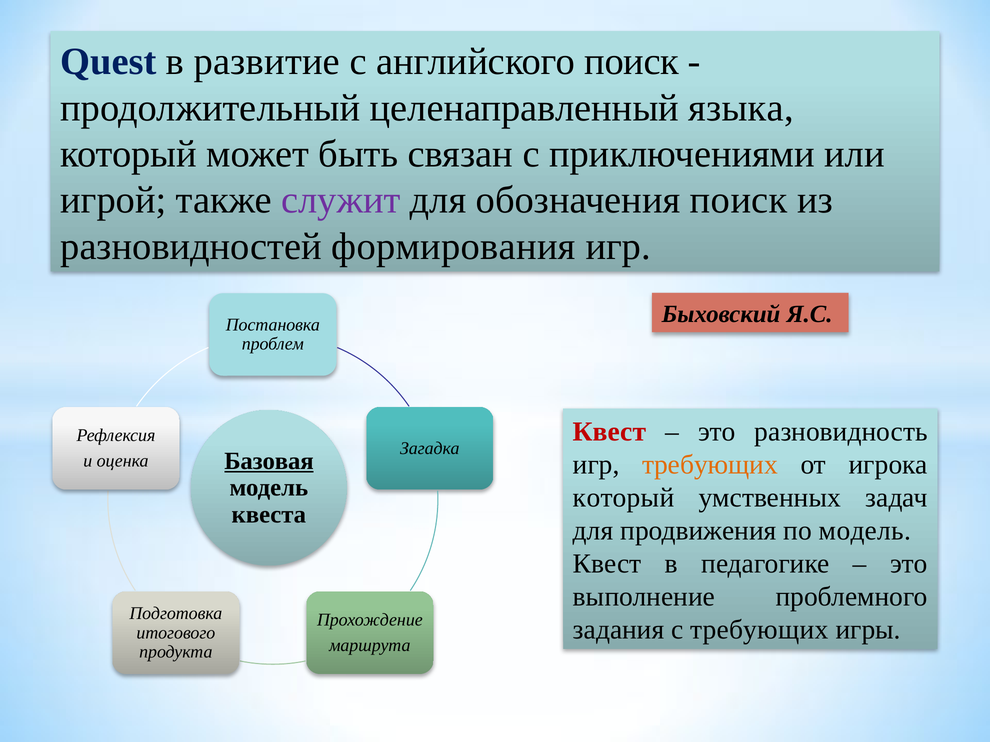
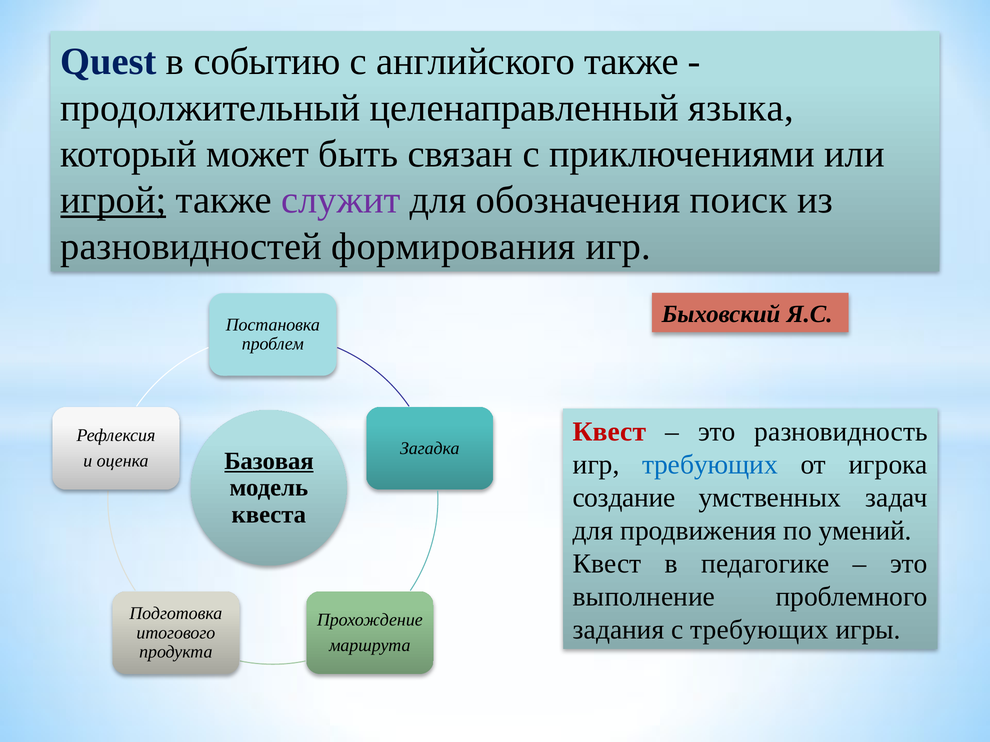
развитие: развитие -> событию
английского поиск: поиск -> также
игрой underline: none -> present
требующих at (710, 465) colour: orange -> blue
который at (624, 498): который -> создание
по модель: модель -> умений
